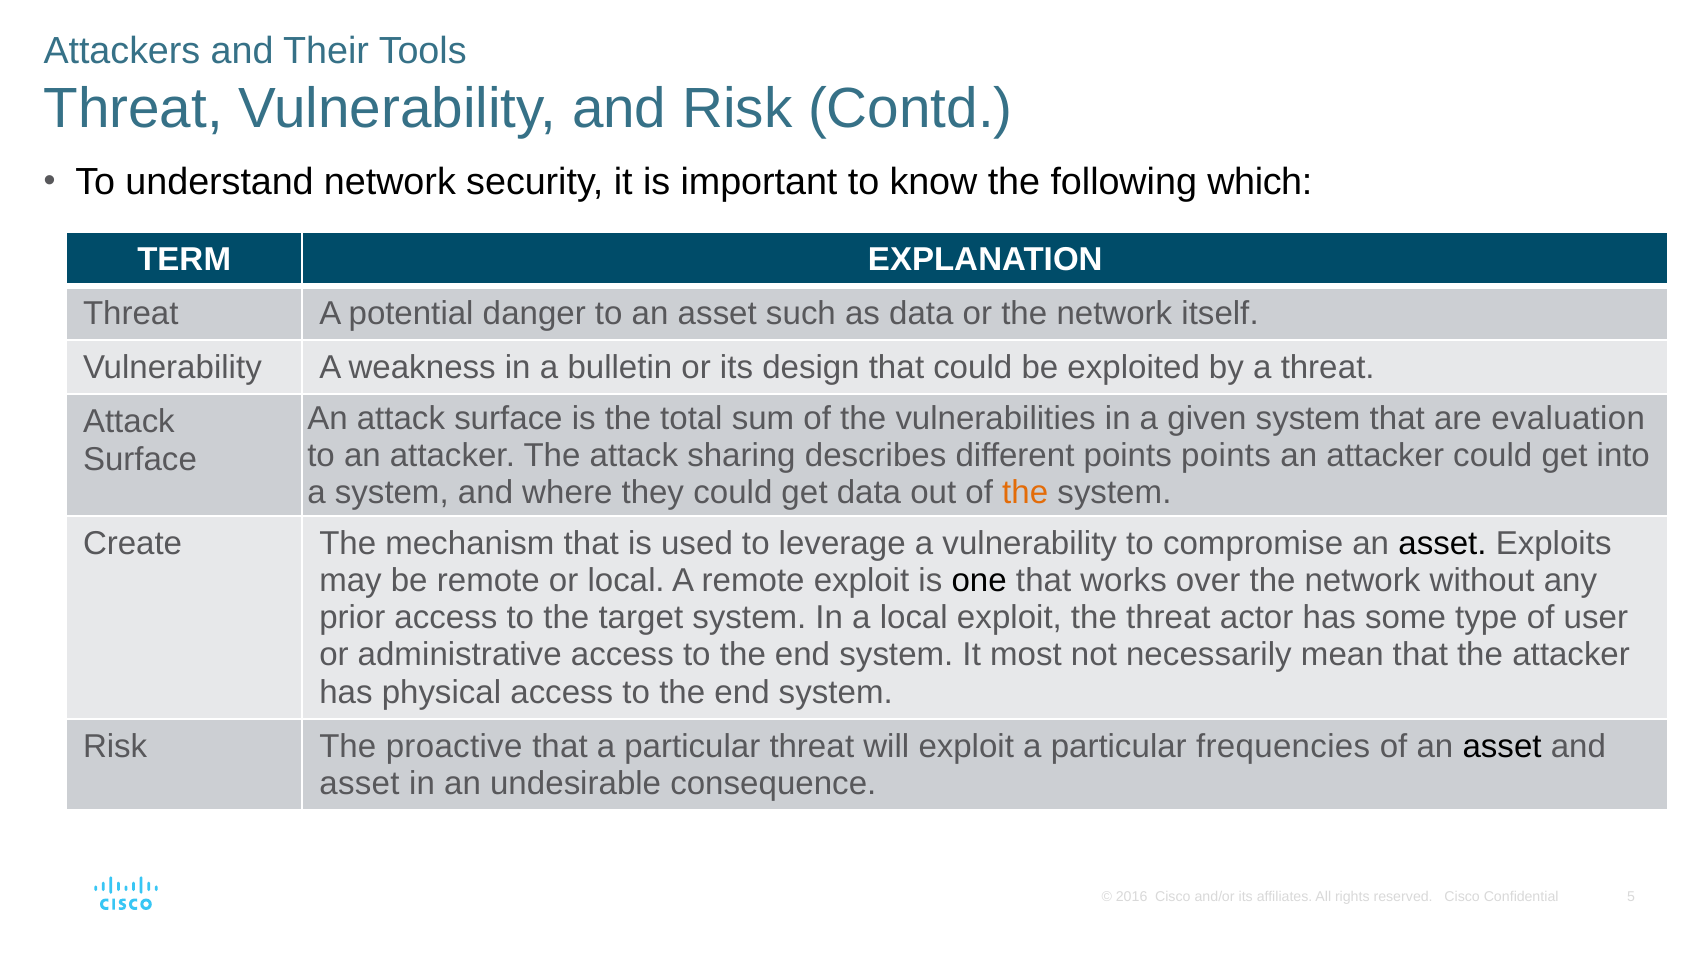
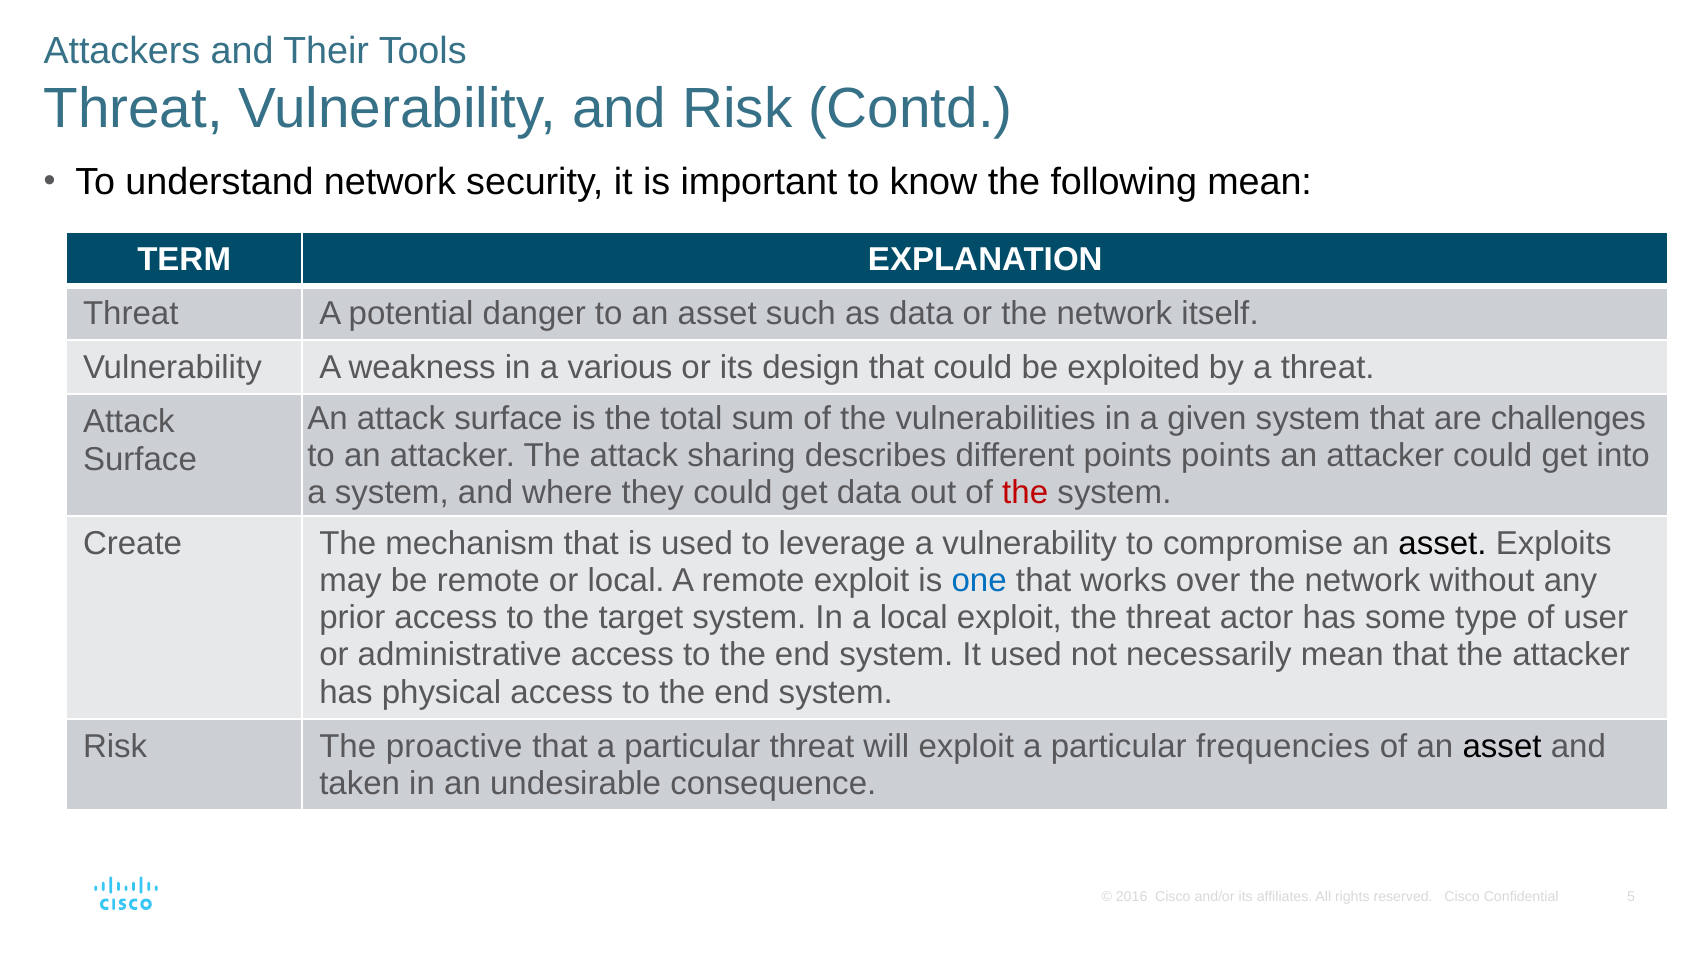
following which: which -> mean
bulletin: bulletin -> various
evaluation: evaluation -> challenges
the at (1025, 493) colour: orange -> red
one colour: black -> blue
It most: most -> used
asset at (359, 783): asset -> taken
